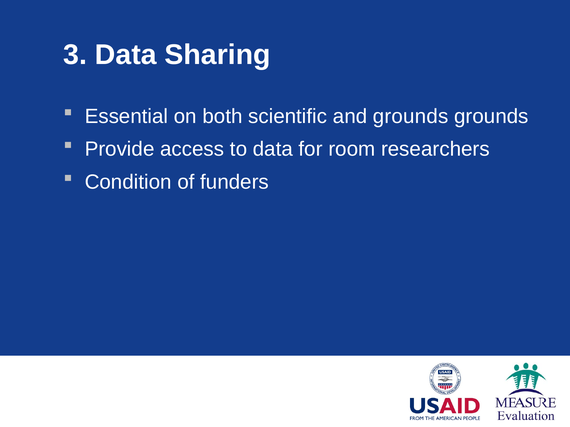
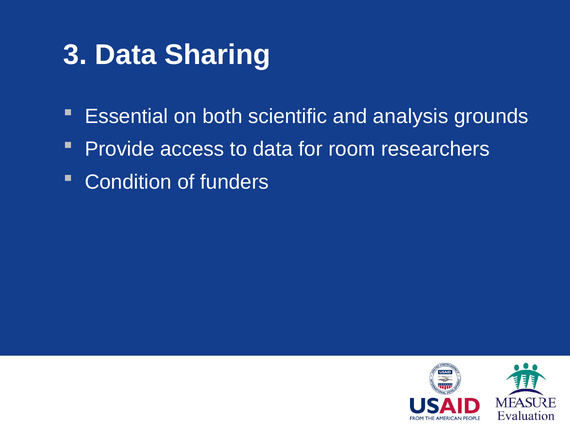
and grounds: grounds -> analysis
